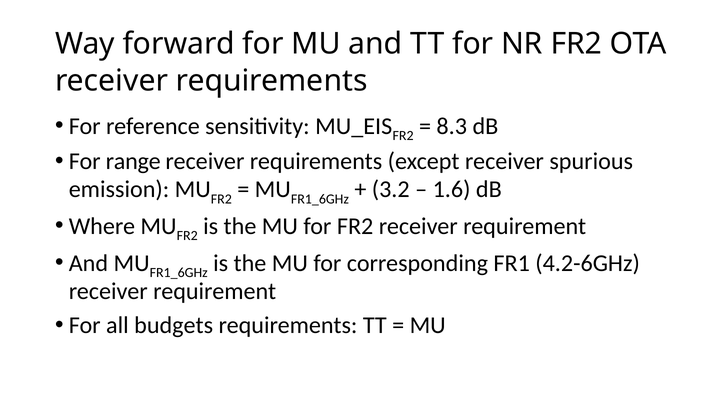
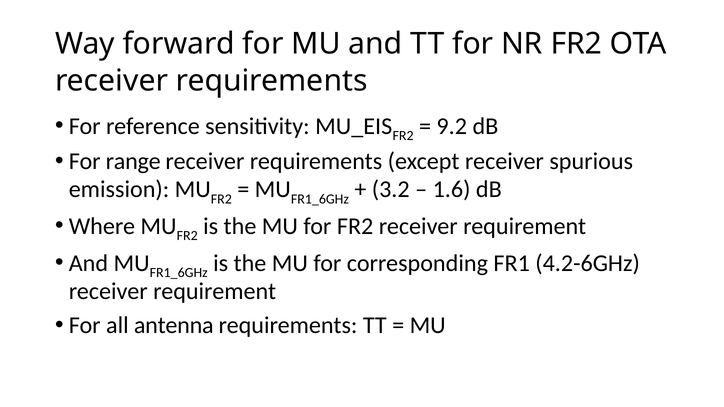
8.3: 8.3 -> 9.2
budgets: budgets -> antenna
